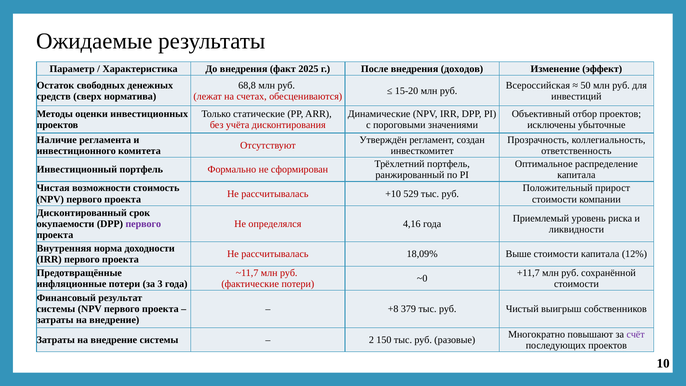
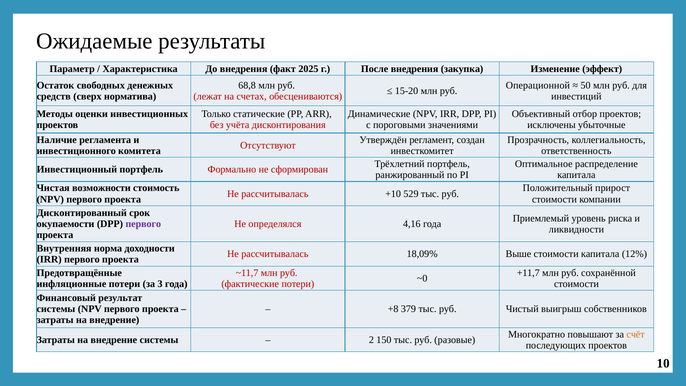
доходов: доходов -> закупка
Всероссийская: Всероссийская -> Операционной
счёт colour: purple -> orange
